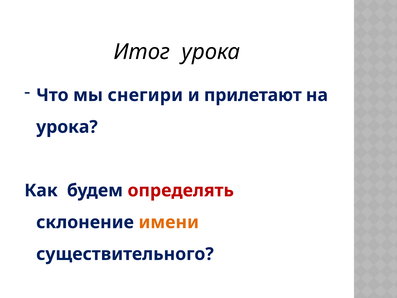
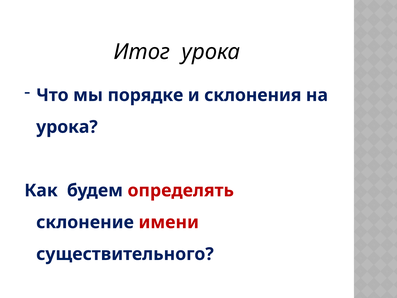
снегири: снегири -> порядке
прилетают: прилетают -> склонения
имени colour: orange -> red
